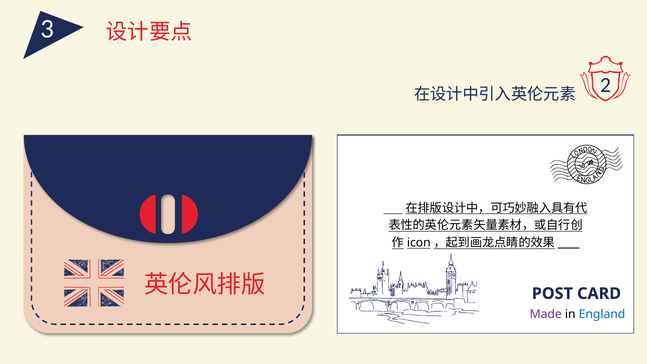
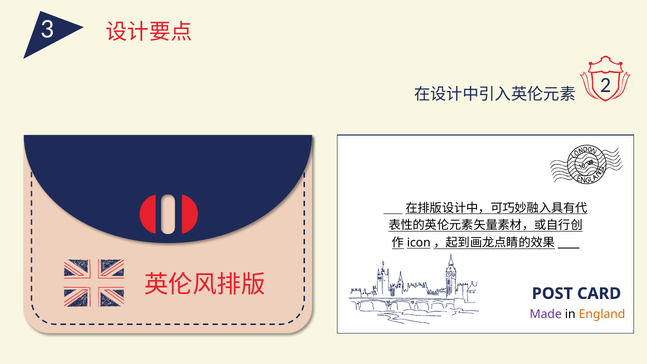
England colour: blue -> orange
